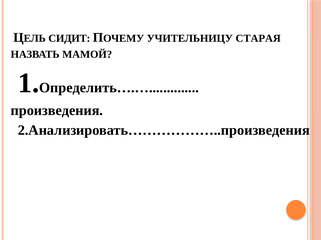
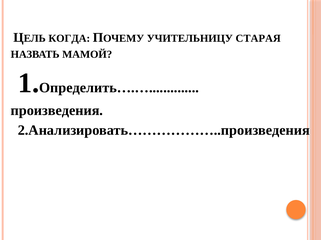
СИДИТ: СИДИТ -> КОГДА
